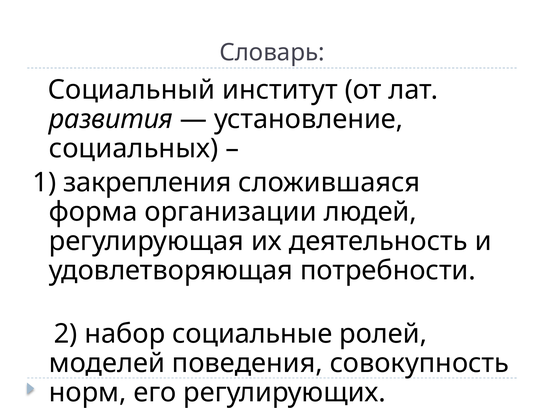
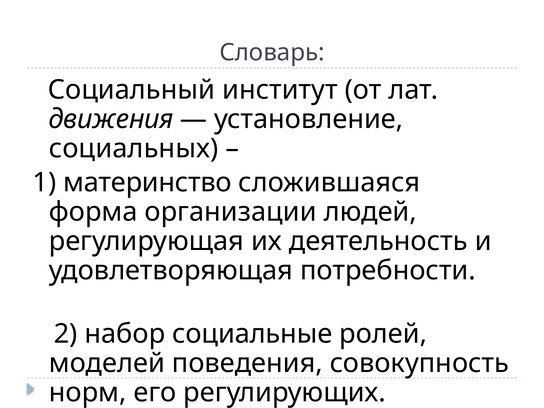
развития: развития -> движения
закрепления: закрепления -> материнство
